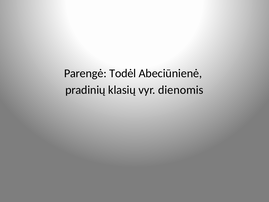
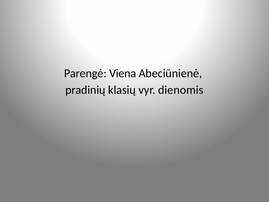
Todėl: Todėl -> Viena
